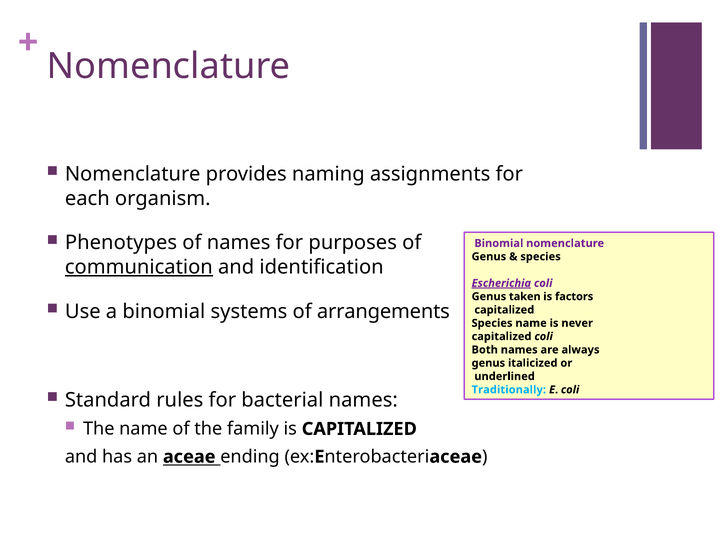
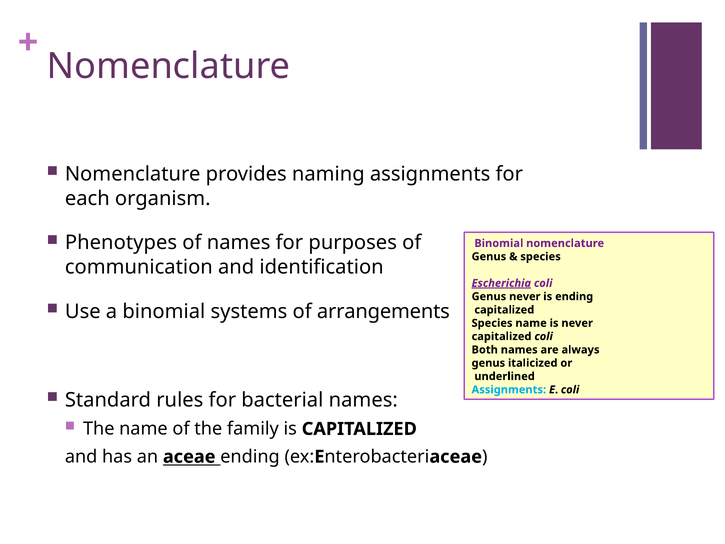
communication underline: present -> none
Genus taken: taken -> never
is factors: factors -> ending
Traditionally at (509, 390): Traditionally -> Assignments
